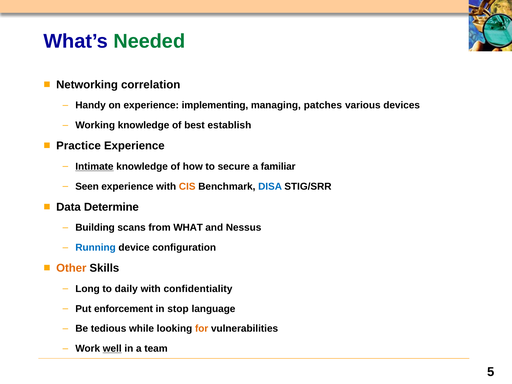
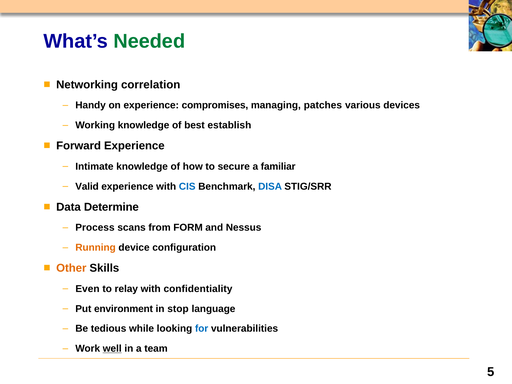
implementing: implementing -> compromises
Practice: Practice -> Forward
Intimate underline: present -> none
Seen: Seen -> Valid
CIS colour: orange -> blue
Building: Building -> Process
WHAT: WHAT -> FORM
Running colour: blue -> orange
Long: Long -> Even
daily: daily -> relay
enforcement: enforcement -> environment
for colour: orange -> blue
